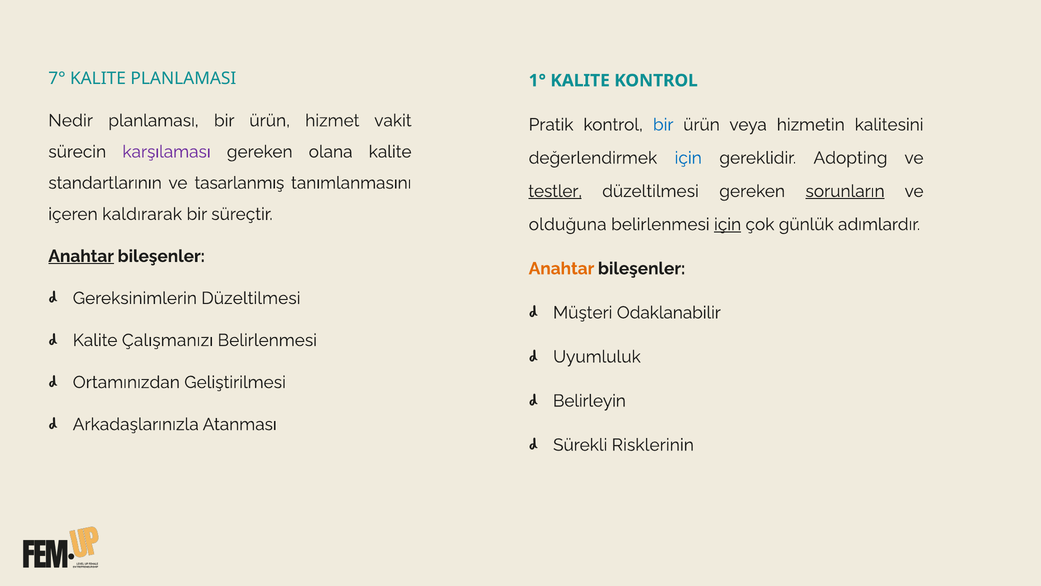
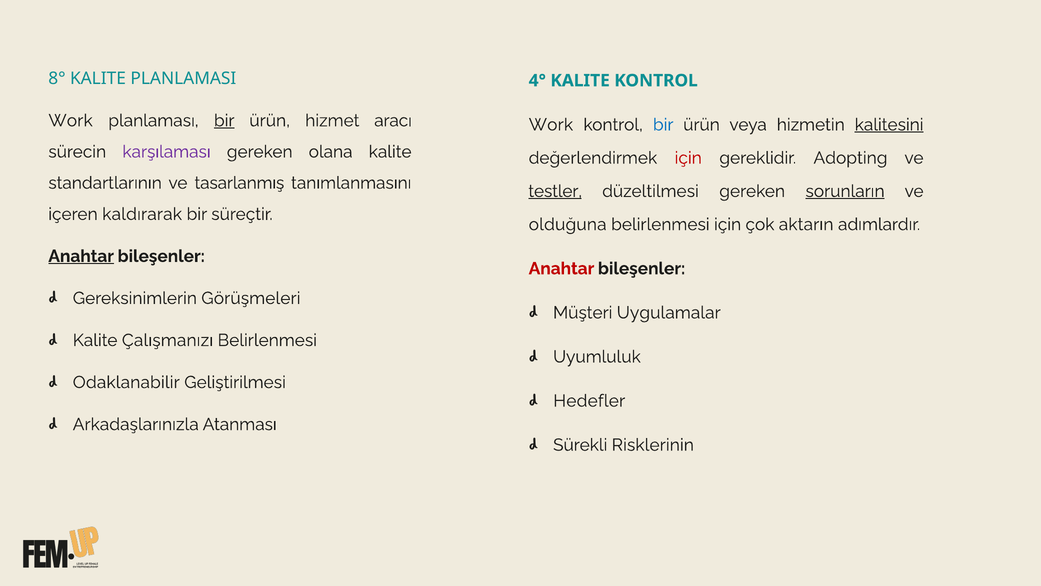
7°: 7° -> 8°
1°: 1° -> 4°
Nedir at (71, 120): Nedir -> Work
bir at (224, 120) underline: none -> present
vakit: vakit -> aracı
Pratik at (551, 125): Pratik -> Work
kalitesini underline: none -> present
için at (688, 158) colour: blue -> red
için at (728, 224) underline: present -> none
günlük: günlük -> aktarın
Anahtar at (561, 268) colour: orange -> red
Gereksinimlerin Düzeltilmesi: Düzeltilmesi -> Görüşmeleri
Odaklanabilir: Odaklanabilir -> Uygulamalar
Ortamınızdan: Ortamınızdan -> Odaklanabilir
Belirleyin: Belirleyin -> Hedefler
